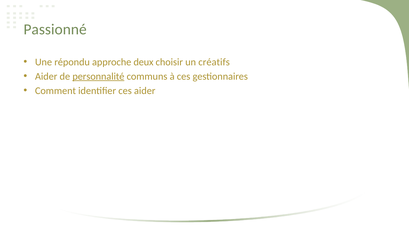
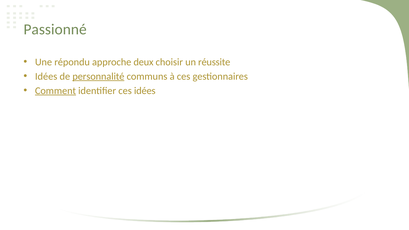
créatifs: créatifs -> réussite
Aider at (46, 76): Aider -> Idées
Comment underline: none -> present
ces aider: aider -> idées
